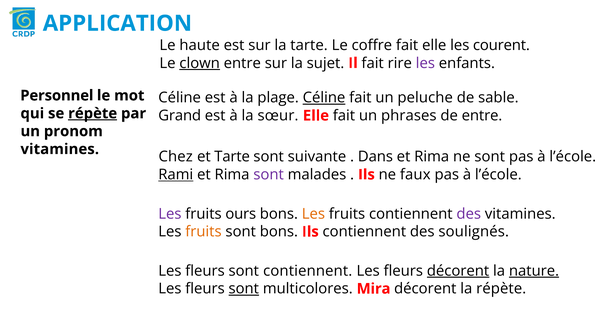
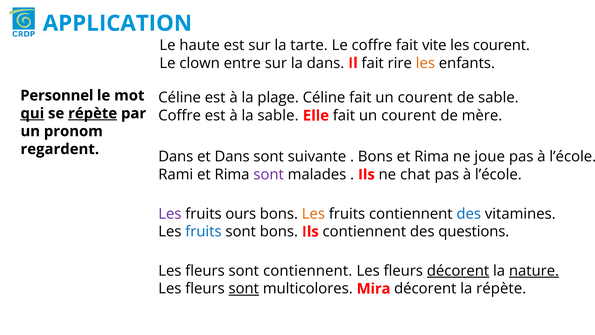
fait elle: elle -> vite
clown underline: present -> none
la sujet: sujet -> dans
les at (425, 63) colour: purple -> orange
Céline at (324, 98) underline: present -> none
peluche at (425, 98): peluche -> courent
qui underline: none -> present
Grand at (180, 115): Grand -> Coffre
la sœur: sœur -> sable
Elle fait un phrases: phrases -> courent
de entre: entre -> mère
vitamines at (60, 149): vitamines -> regardent
Chez at (176, 157): Chez -> Dans
et Tarte: Tarte -> Dans
Dans at (375, 157): Dans -> Bons
ne sont: sont -> joue
Rami underline: present -> none
faux: faux -> chat
des at (469, 214) colour: purple -> blue
fruits at (203, 231) colour: orange -> blue
soulignés: soulignés -> questions
